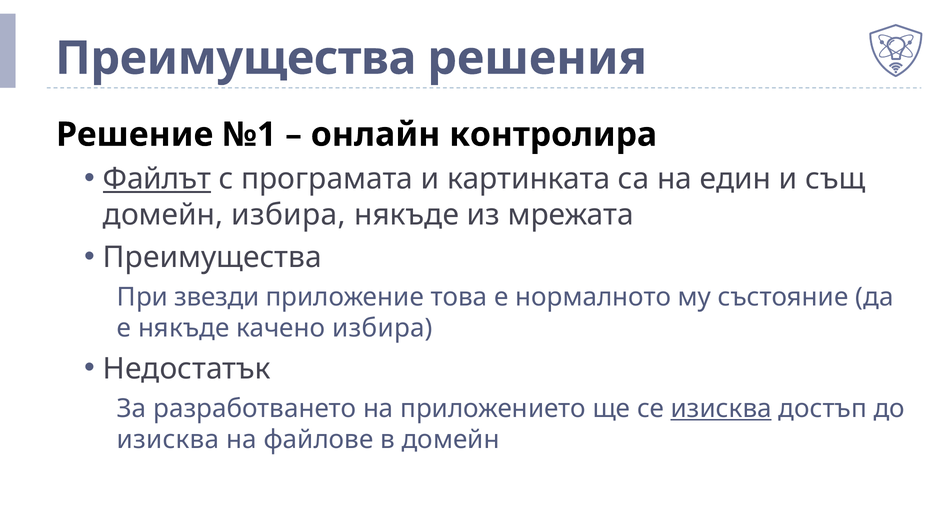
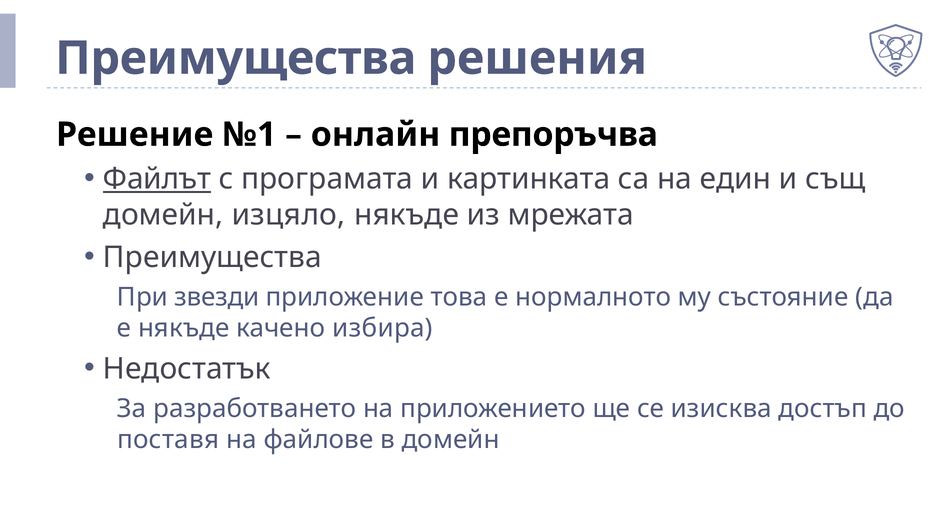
контролира: контролира -> препоръчва
домейн избира: избира -> изцяло
изисква at (721, 409) underline: present -> none
изисква at (168, 440): изисква -> поставя
